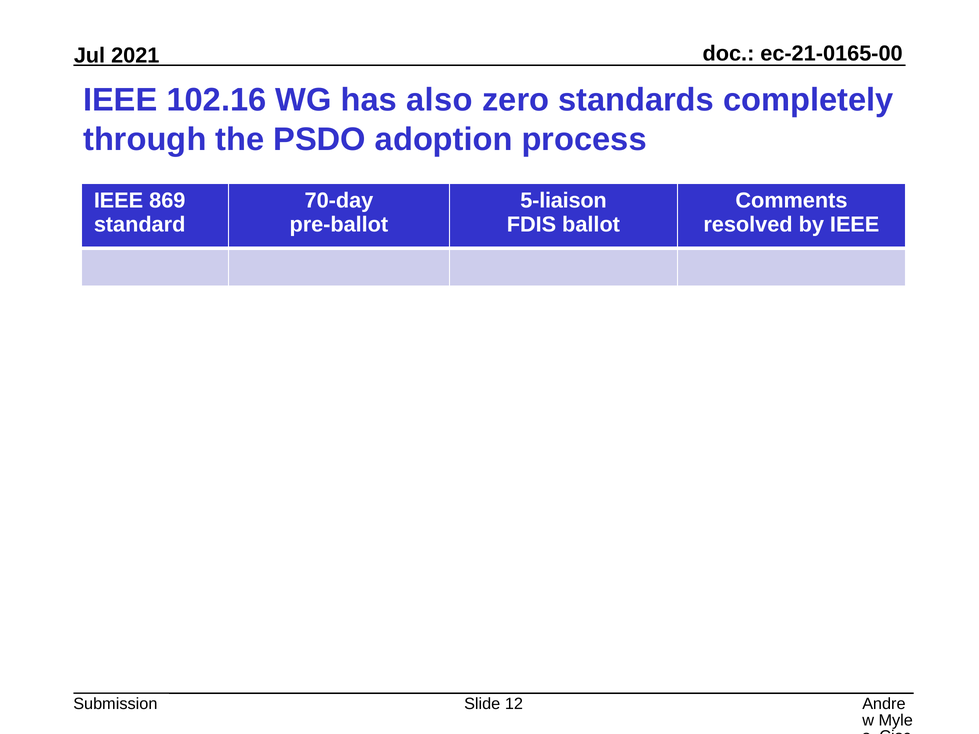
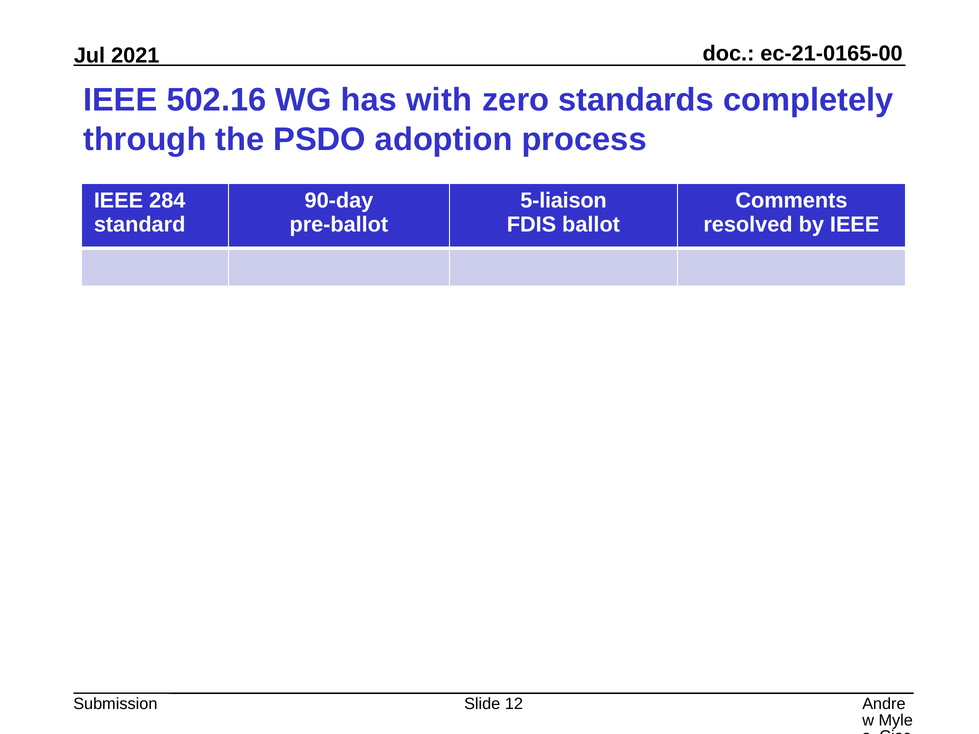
102.16: 102.16 -> 502.16
also: also -> with
869: 869 -> 284
70-day: 70-day -> 90-day
